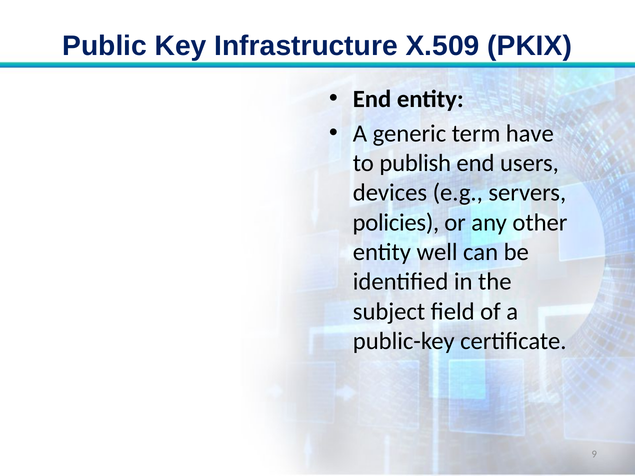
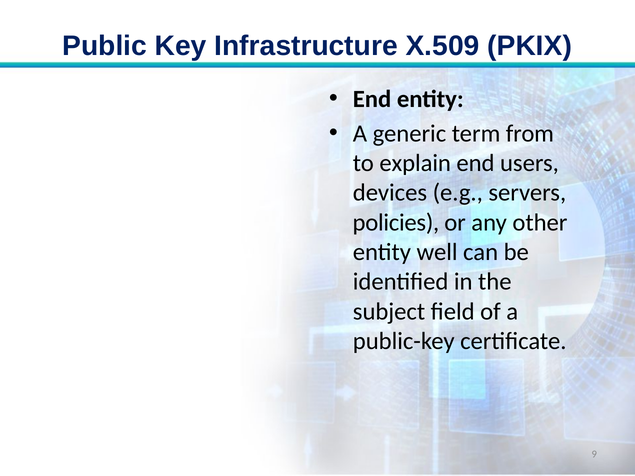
have: have -> from
publish: publish -> explain
